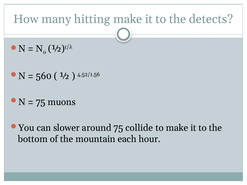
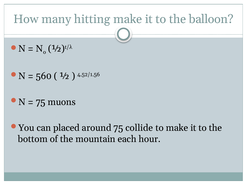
detects: detects -> balloon
slower: slower -> placed
